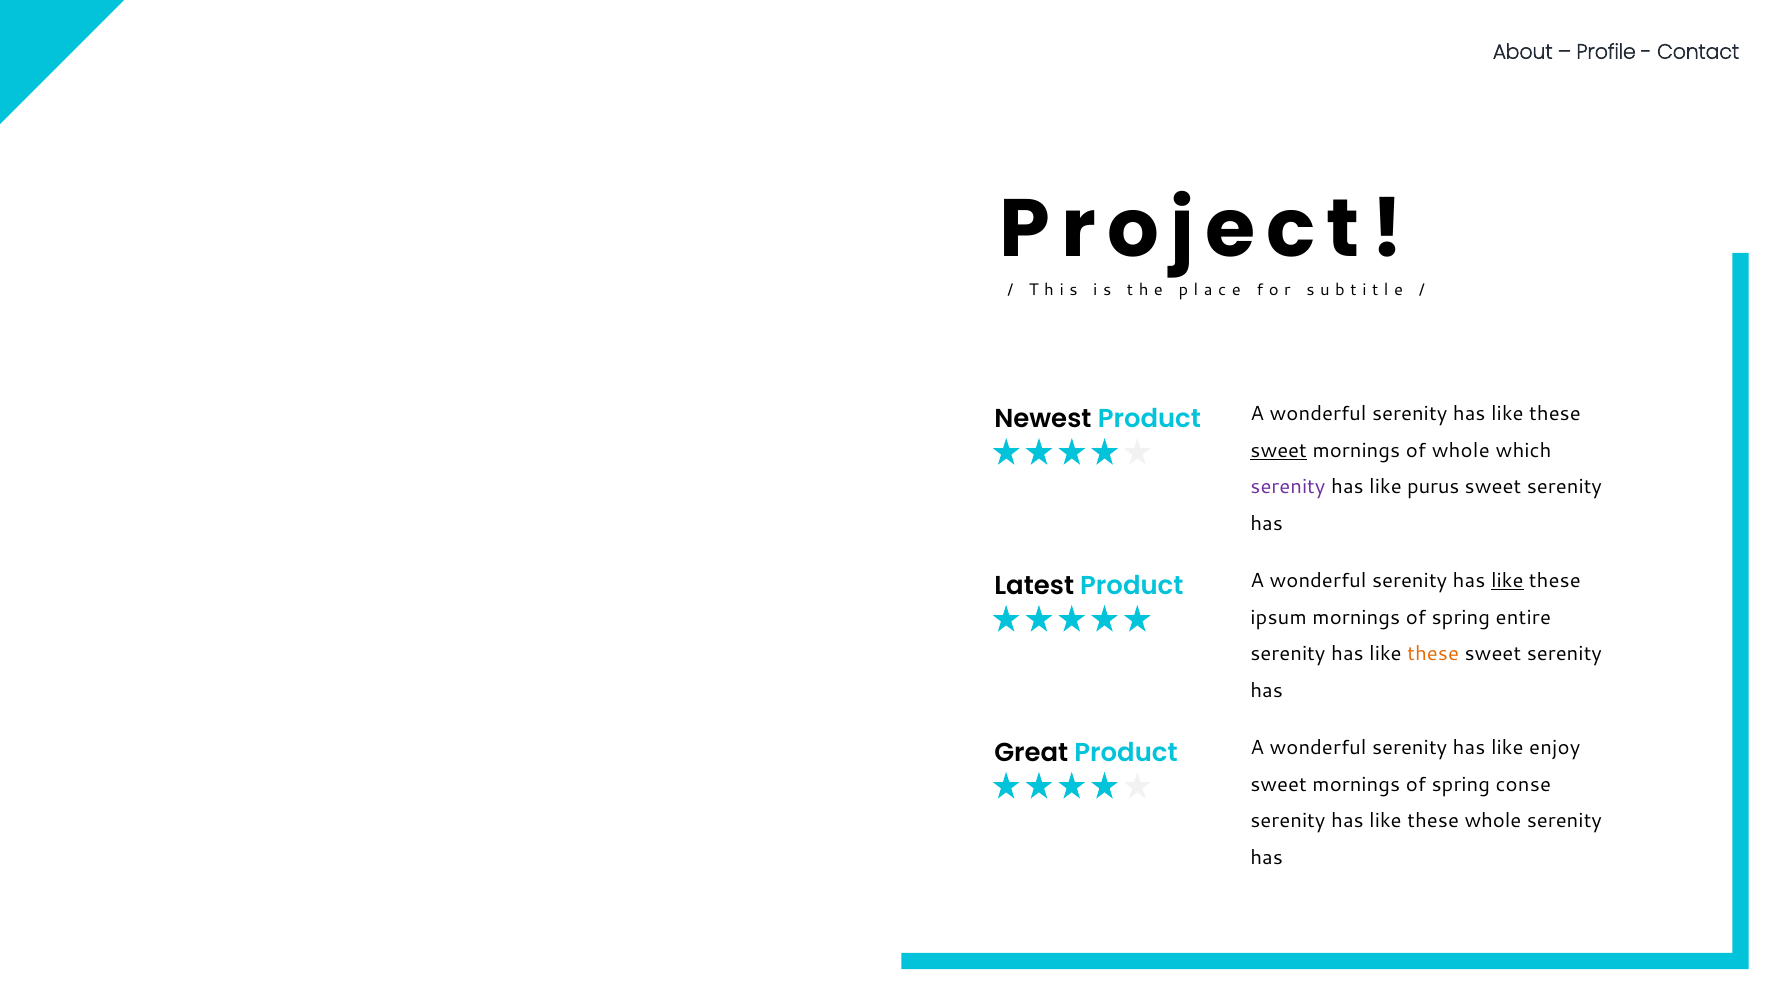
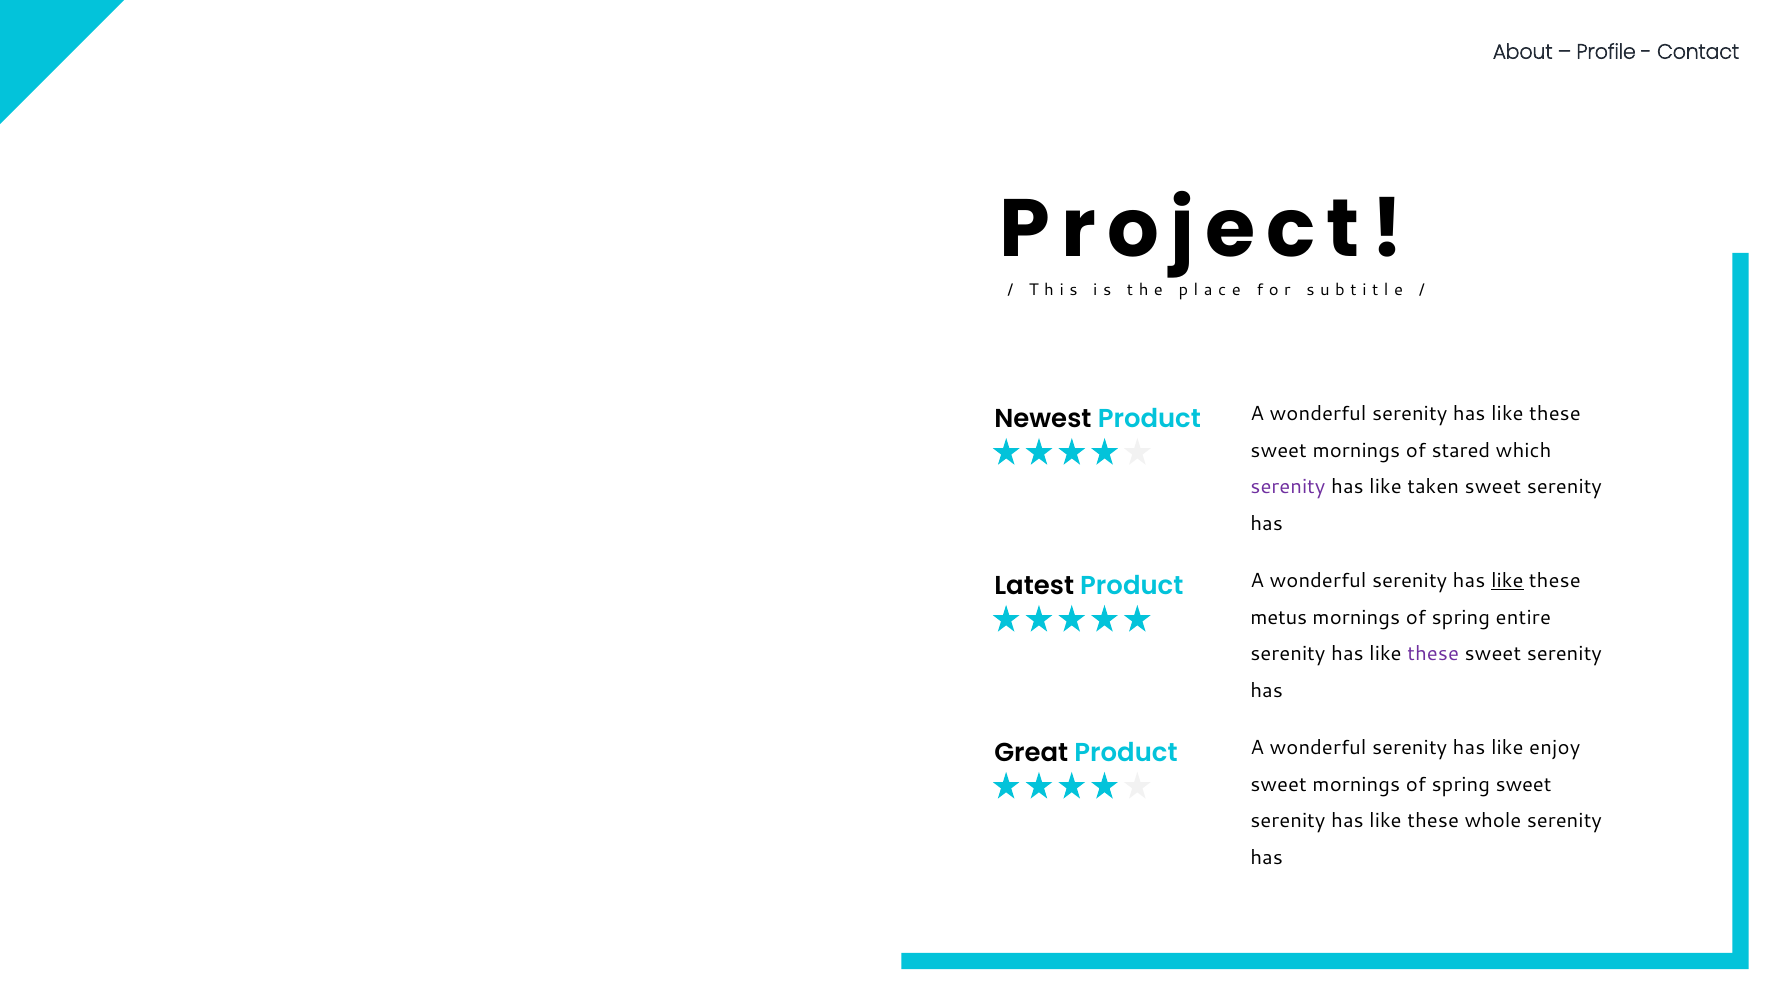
sweet at (1279, 450) underline: present -> none
of whole: whole -> stared
purus: purus -> taken
ipsum: ipsum -> metus
these at (1433, 654) colour: orange -> purple
spring conse: conse -> sweet
